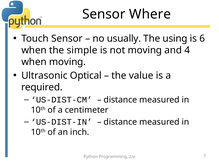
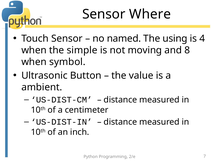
usually: usually -> named
6: 6 -> 4
4: 4 -> 8
when moving: moving -> symbol
Optical: Optical -> Button
required: required -> ambient
